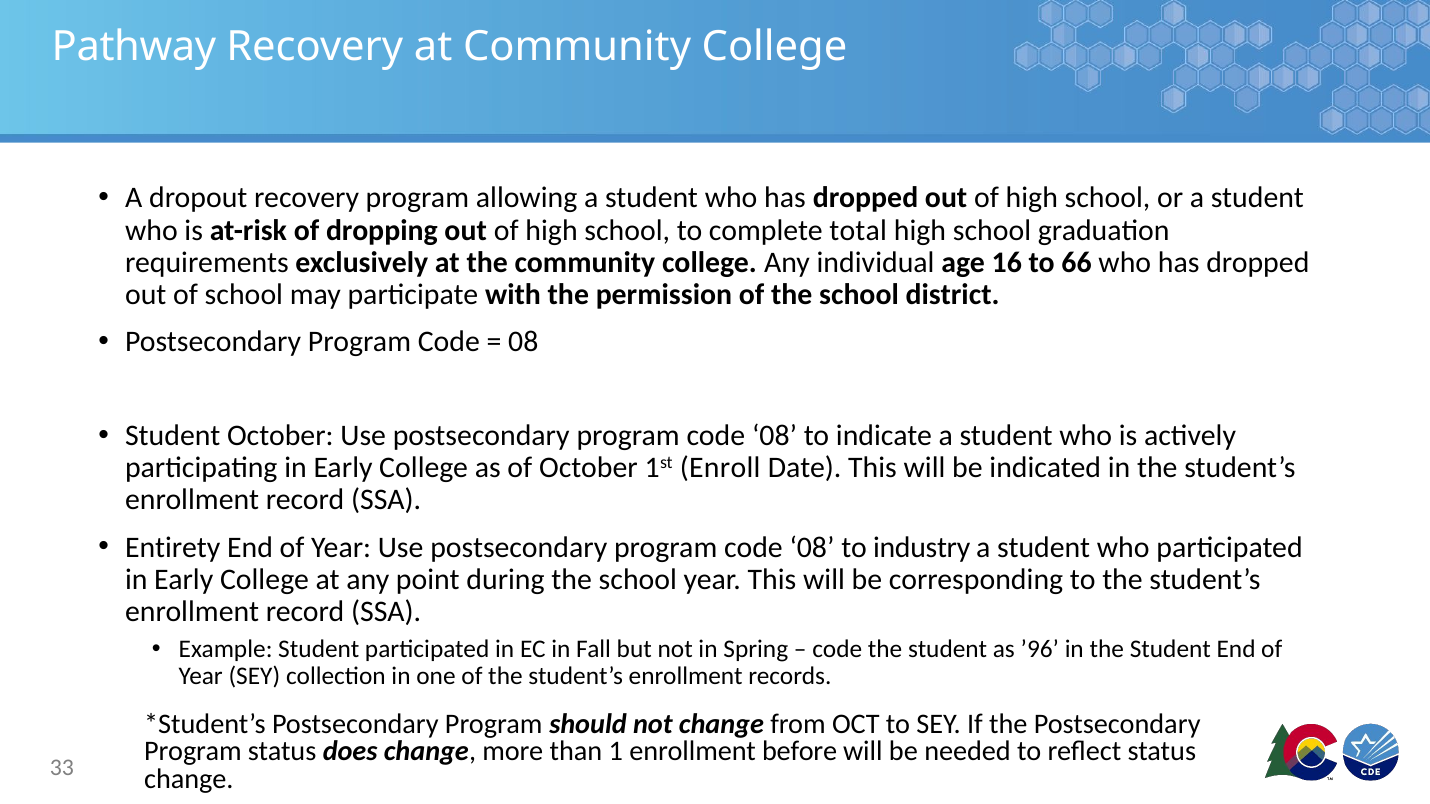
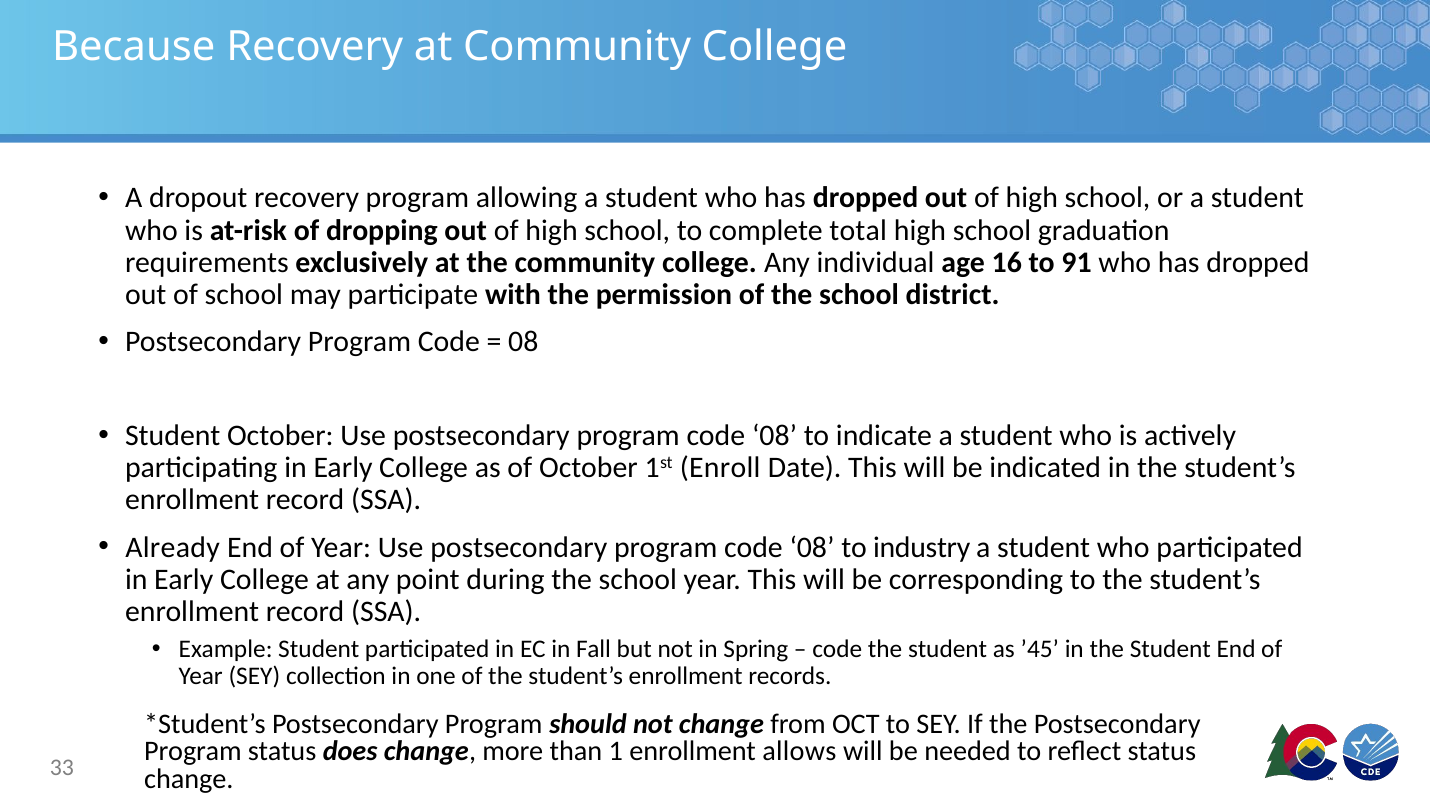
Pathway: Pathway -> Because
66: 66 -> 91
Entirety: Entirety -> Already
’96: ’96 -> ’45
before: before -> allows
